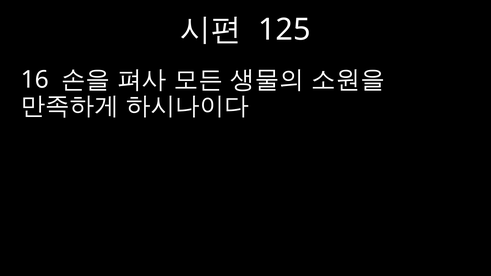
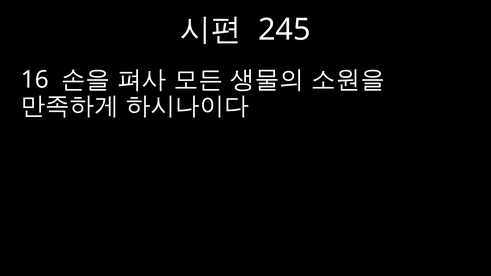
125: 125 -> 245
